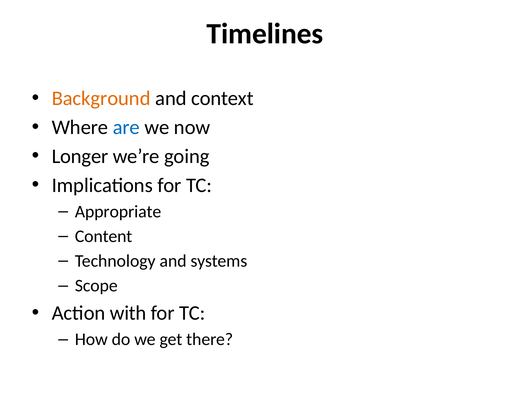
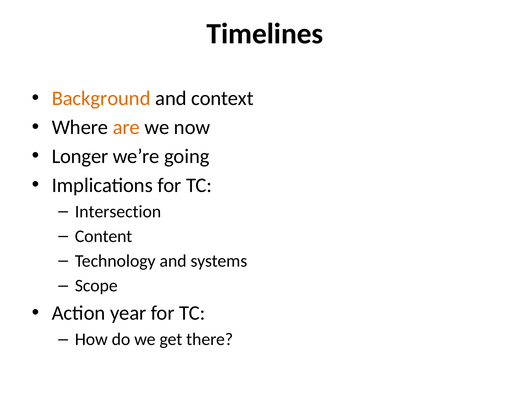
are colour: blue -> orange
Appropriate: Appropriate -> Intersection
with: with -> year
